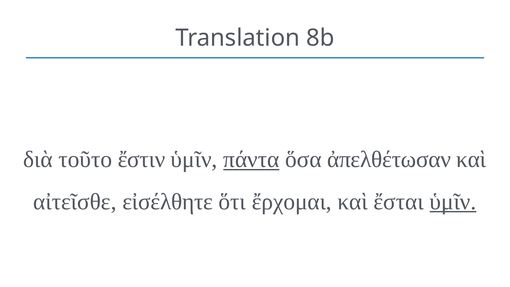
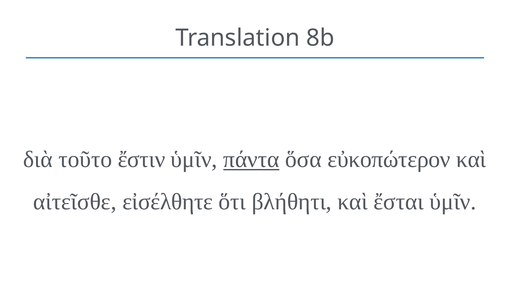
ἀπελθέτωσαν: ἀπελθέτωσαν -> εὐκοπώτερον
ἔρχομαι: ἔρχομαι -> βλήθητι
ὑμῖν at (453, 202) underline: present -> none
